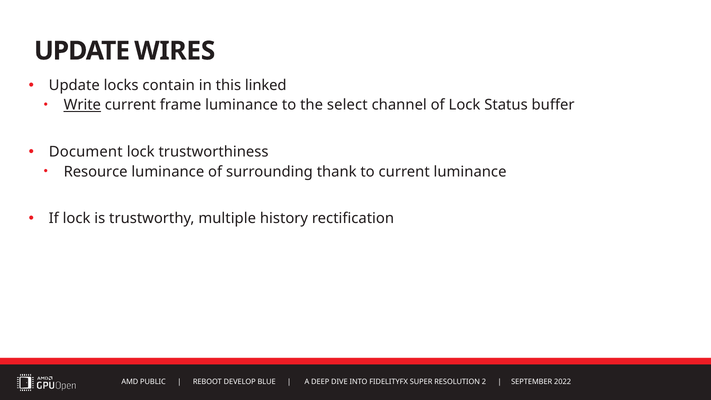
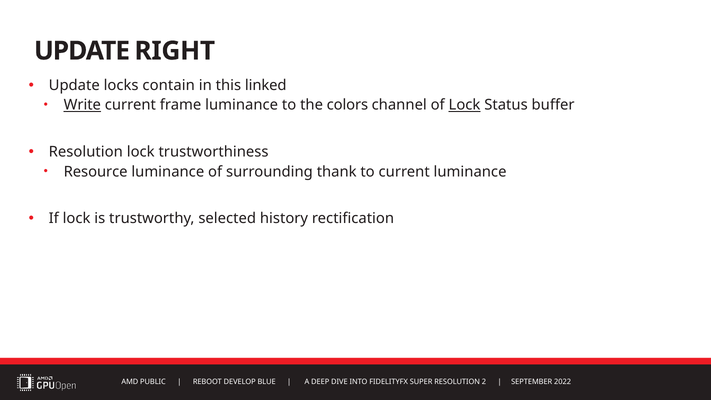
WIRES: WIRES -> RIGHT
select: select -> colors
Lock at (464, 105) underline: none -> present
Document at (86, 152): Document -> Resolution
multiple: multiple -> selected
